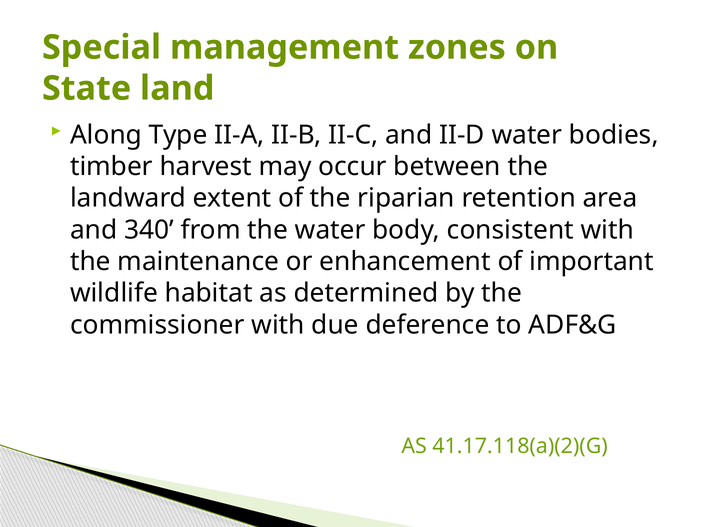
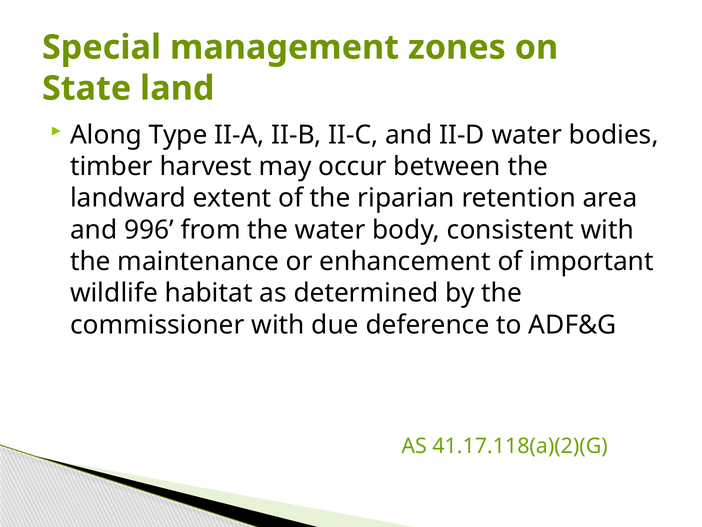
340: 340 -> 996
